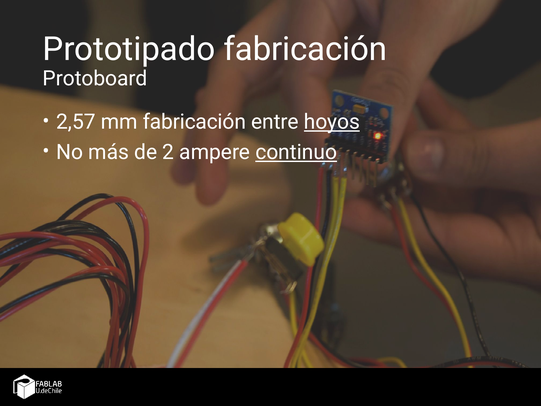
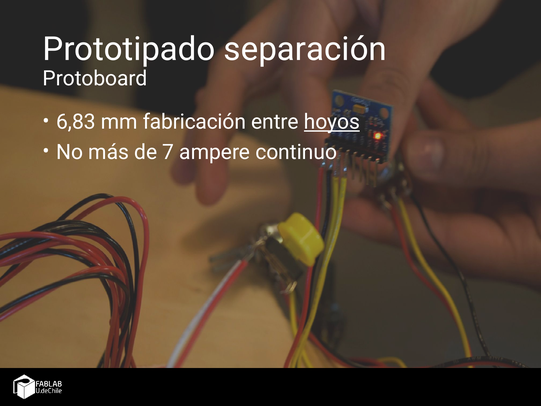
Prototipado fabricación: fabricación -> separación
2,57: 2,57 -> 6,83
2: 2 -> 7
continuo underline: present -> none
